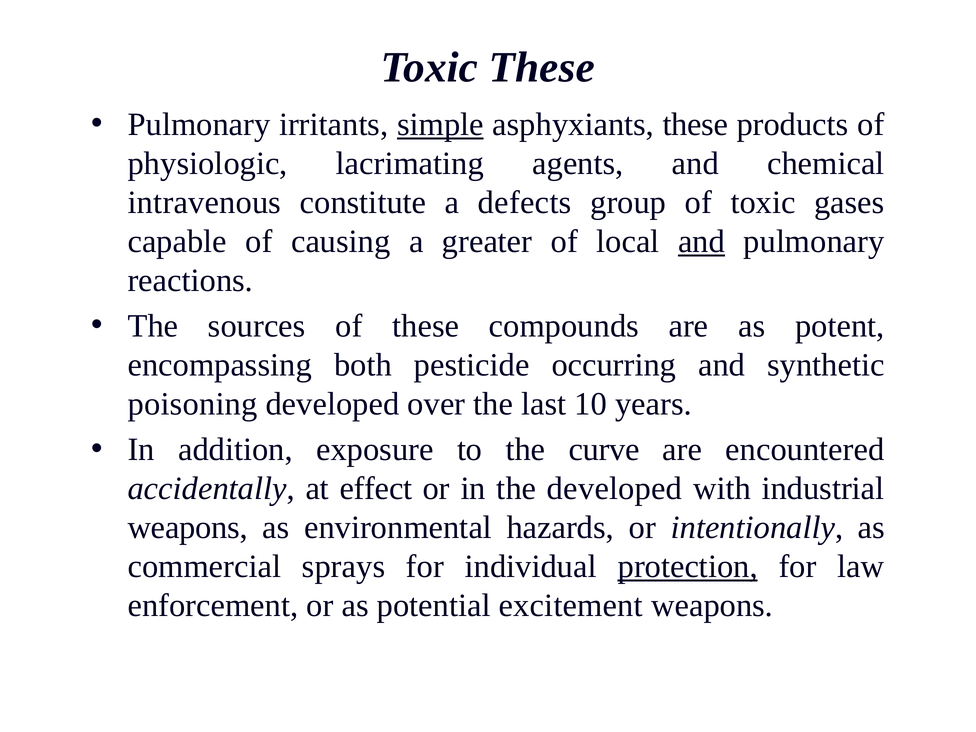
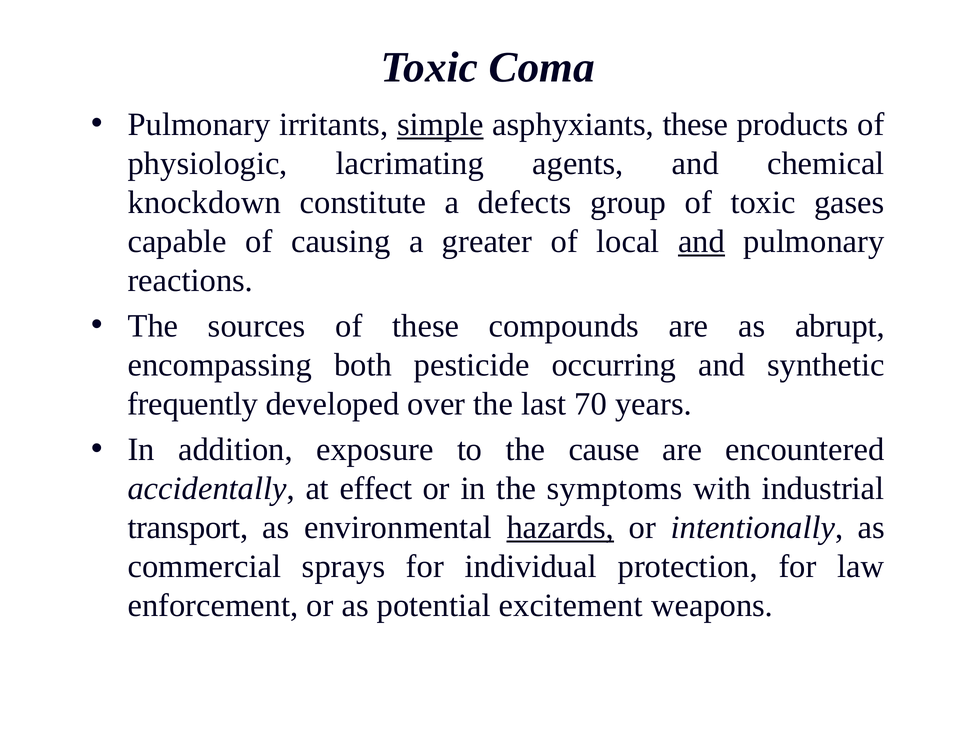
Toxic These: These -> Coma
intravenous: intravenous -> knockdown
potent: potent -> abrupt
poisoning: poisoning -> frequently
10: 10 -> 70
curve: curve -> cause
the developed: developed -> symptoms
weapons at (188, 528): weapons -> transport
hazards underline: none -> present
protection underline: present -> none
